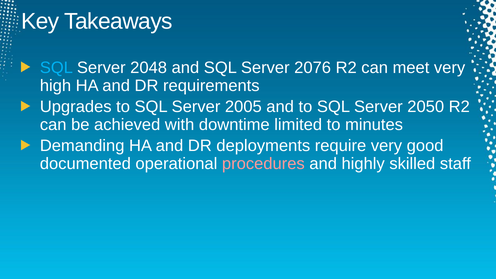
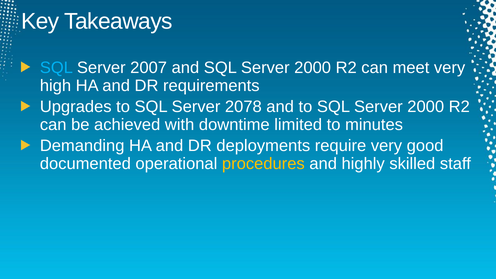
2048: 2048 -> 2007
and SQL Server 2076: 2076 -> 2000
2005: 2005 -> 2078
to SQL Server 2050: 2050 -> 2000
procedures colour: pink -> yellow
